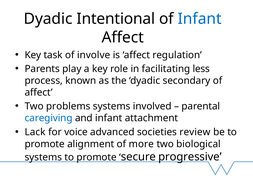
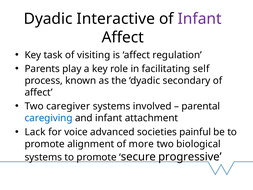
Intentional: Intentional -> Interactive
Infant at (200, 19) colour: blue -> purple
involve: involve -> visiting
less: less -> self
problems: problems -> caregiver
review: review -> painful
